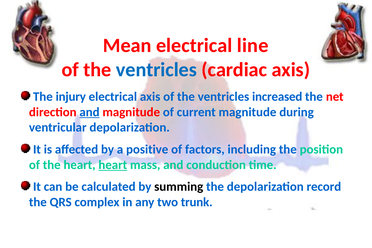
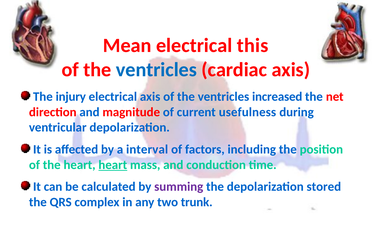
line: line -> this
and at (89, 112) underline: present -> none
current magnitude: magnitude -> usefulness
positive: positive -> interval
summing colour: black -> purple
record: record -> stored
